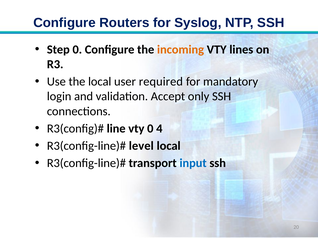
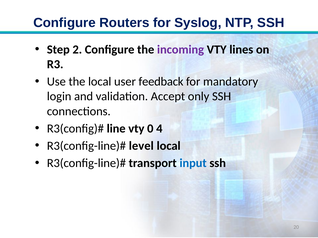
Step 0: 0 -> 2
incoming colour: orange -> purple
required: required -> feedback
